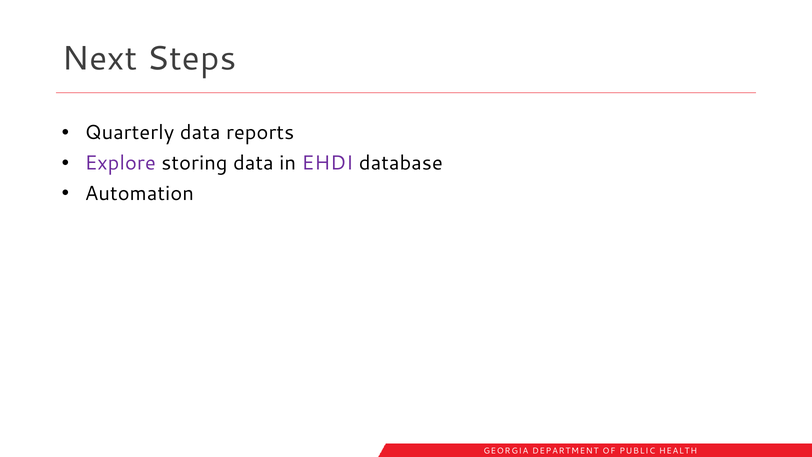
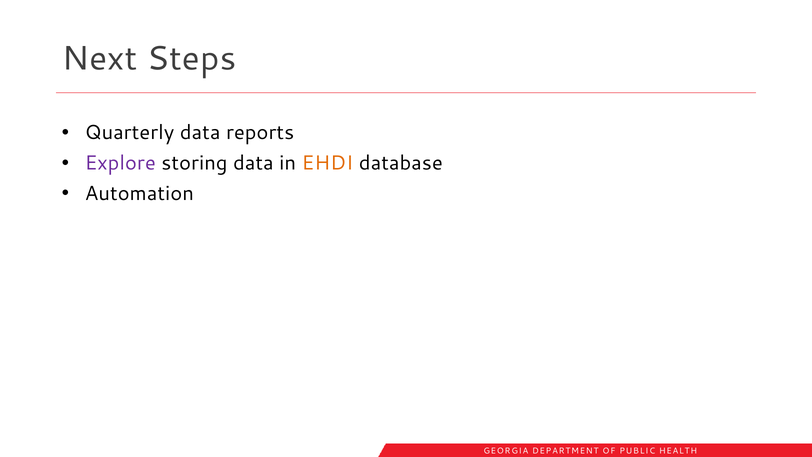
EHDI colour: purple -> orange
